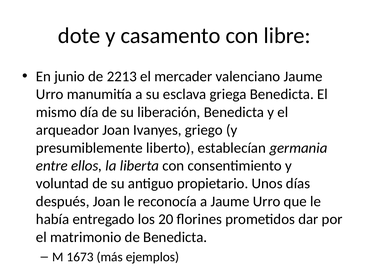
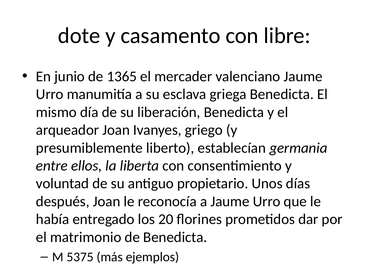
2213: 2213 -> 1365
1673: 1673 -> 5375
